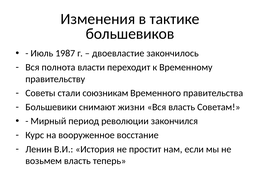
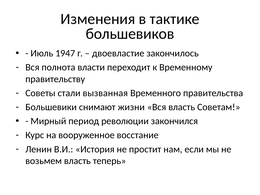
1987: 1987 -> 1947
союзникам: союзникам -> вызванная
